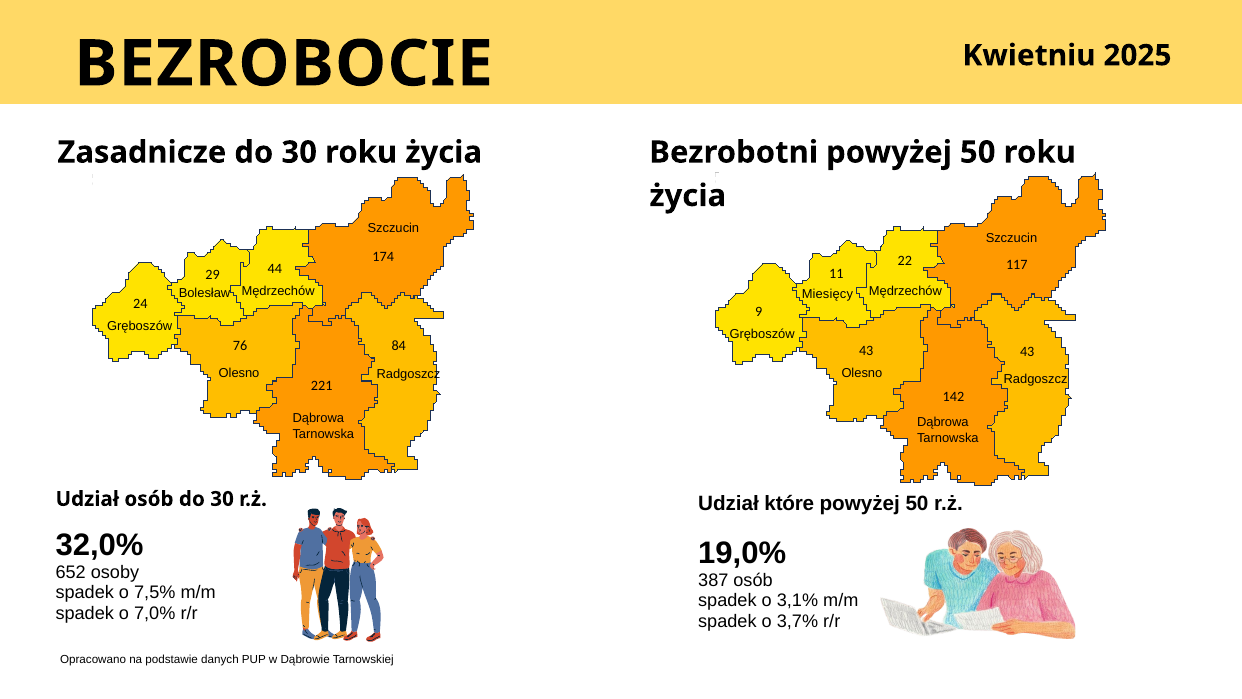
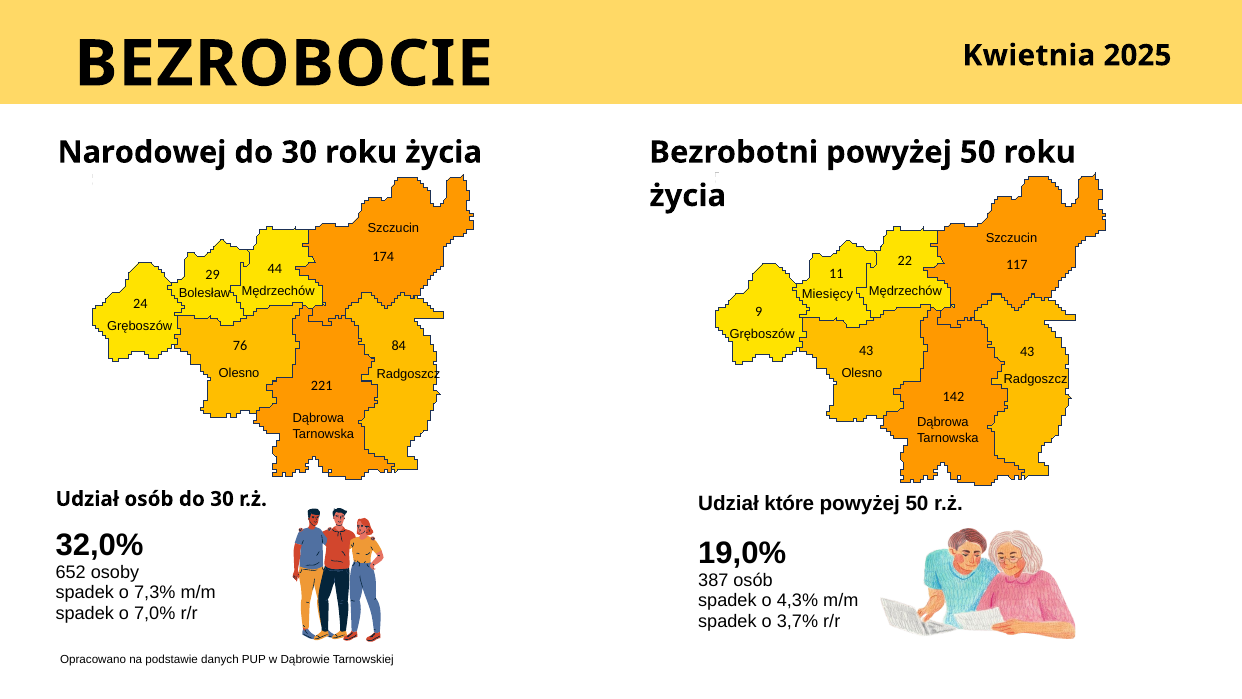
Kwietniu: Kwietniu -> Kwietnia
Zasadnicze: Zasadnicze -> Narodowej
7,5%: 7,5% -> 7,3%
3,1%: 3,1% -> 4,3%
